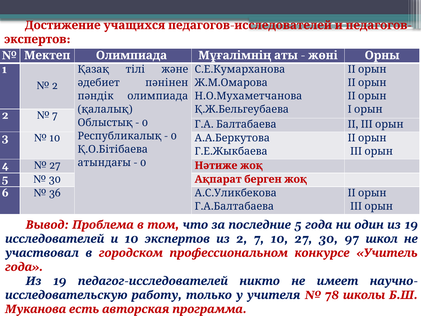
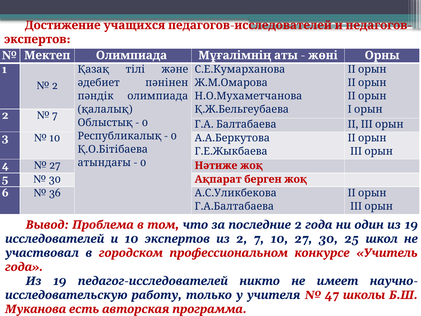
том 5: 5 -> 2
97: 97 -> 25
78: 78 -> 47
